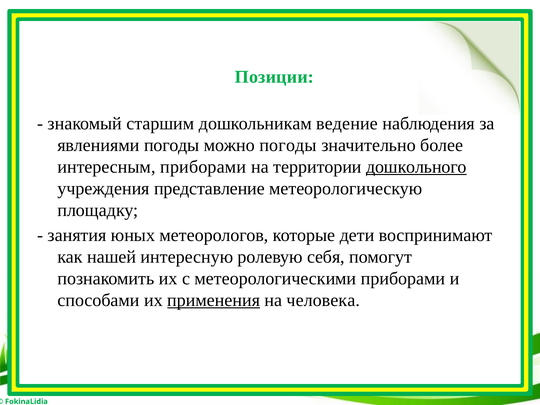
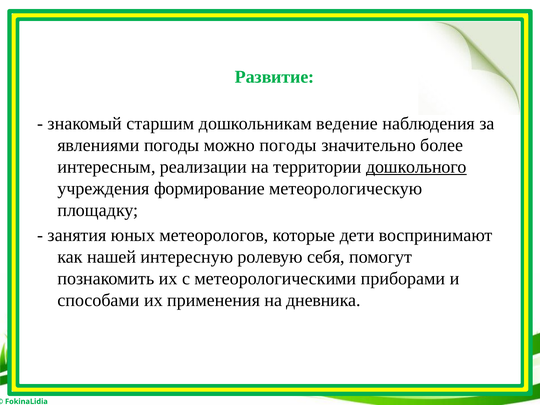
Позиции: Позиции -> Развитие
интересным приборами: приборами -> реализации
представление: представление -> формирование
применения underline: present -> none
человека: человека -> дневника
